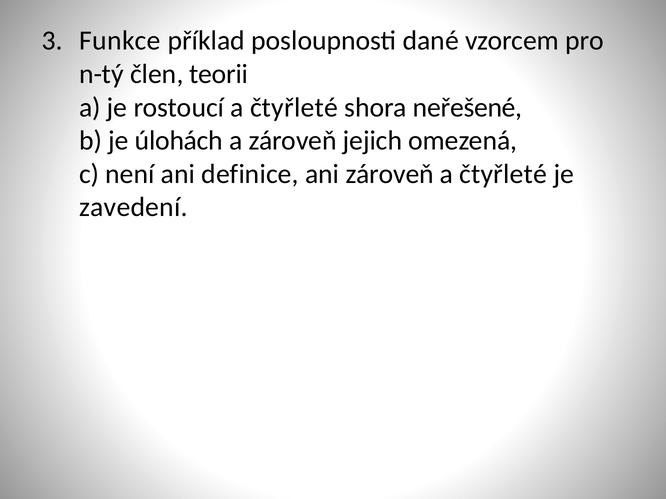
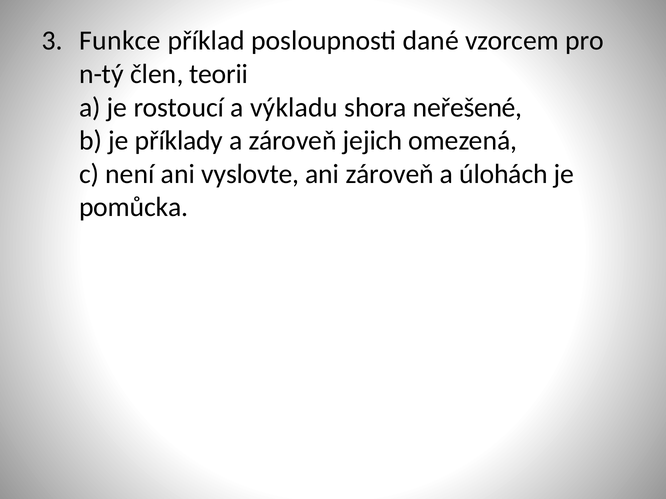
rostoucí a čtyřleté: čtyřleté -> výkladu
úlohách: úlohách -> příklady
definice: definice -> vyslovte
čtyřleté at (503, 174): čtyřleté -> úlohách
zavedení: zavedení -> pomůcka
